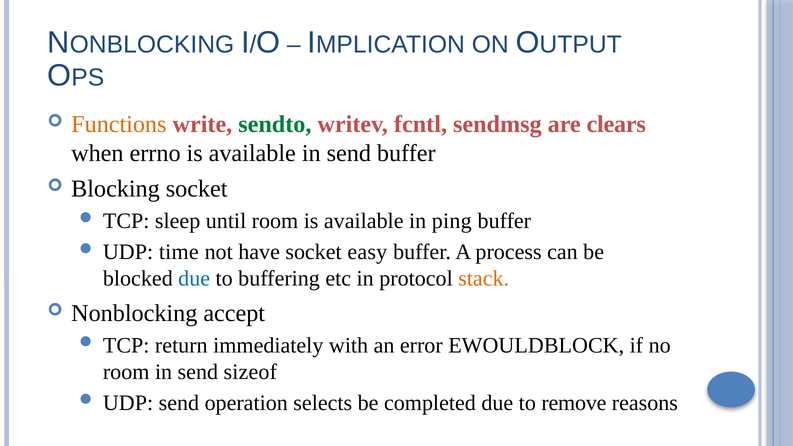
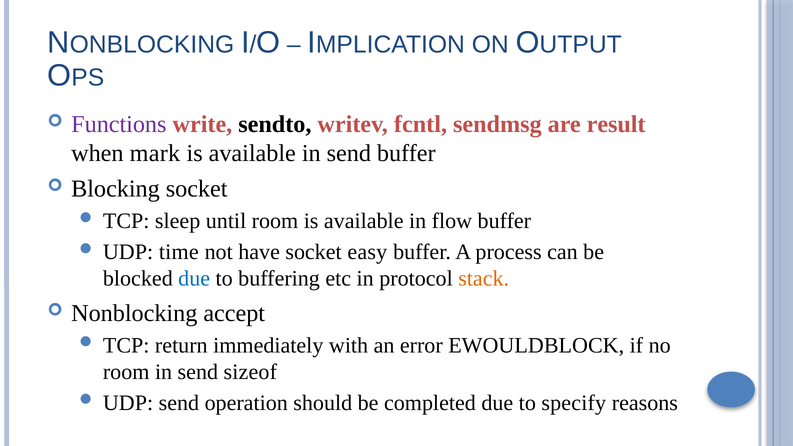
Functions colour: orange -> purple
sendto colour: green -> black
clears: clears -> result
errno: errno -> mark
ping: ping -> flow
selects: selects -> should
remove: remove -> specify
